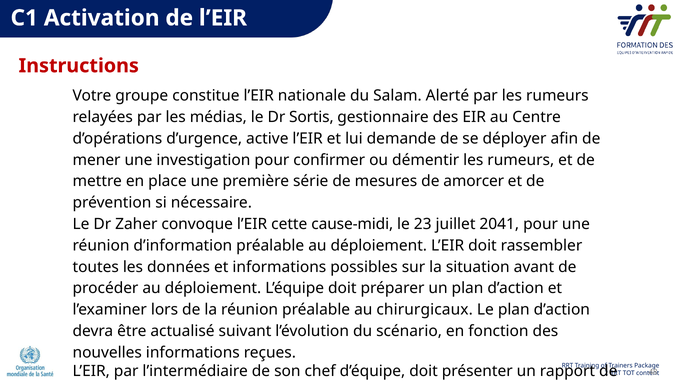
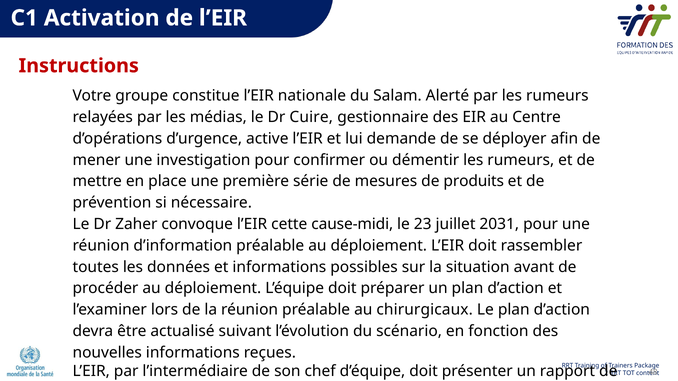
Sortis: Sortis -> Cuire
amorcer: amorcer -> produits
2041: 2041 -> 2031
